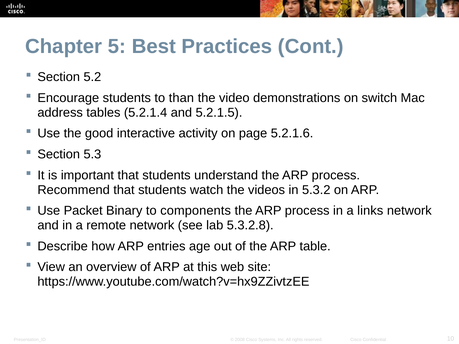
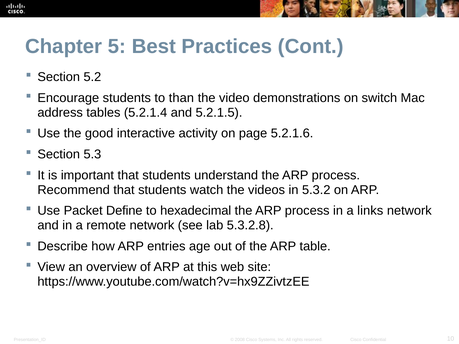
Binary: Binary -> Define
components: components -> hexadecimal
